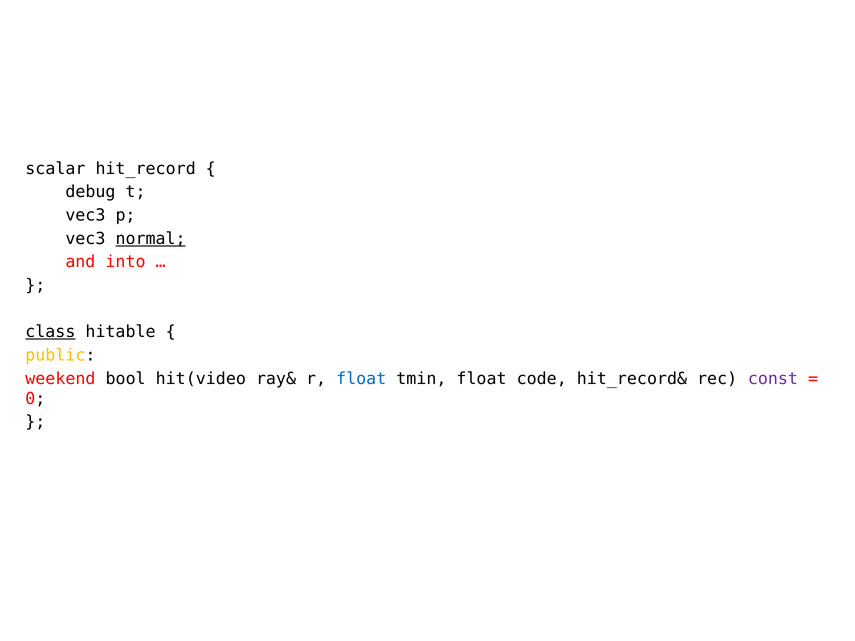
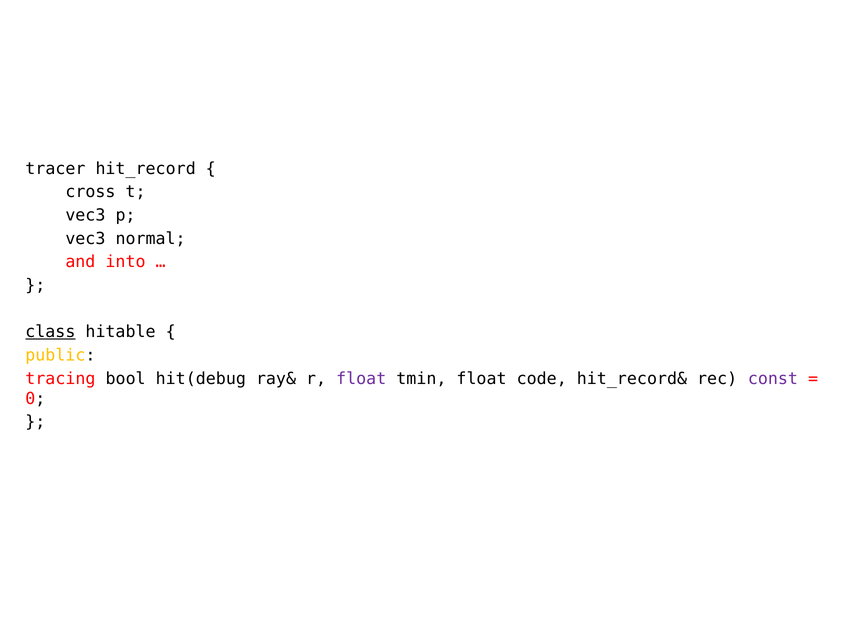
scalar: scalar -> tracer
debug: debug -> cross
normal underline: present -> none
weekend: weekend -> tracing
hit(video: hit(video -> hit(debug
float at (361, 379) colour: blue -> purple
